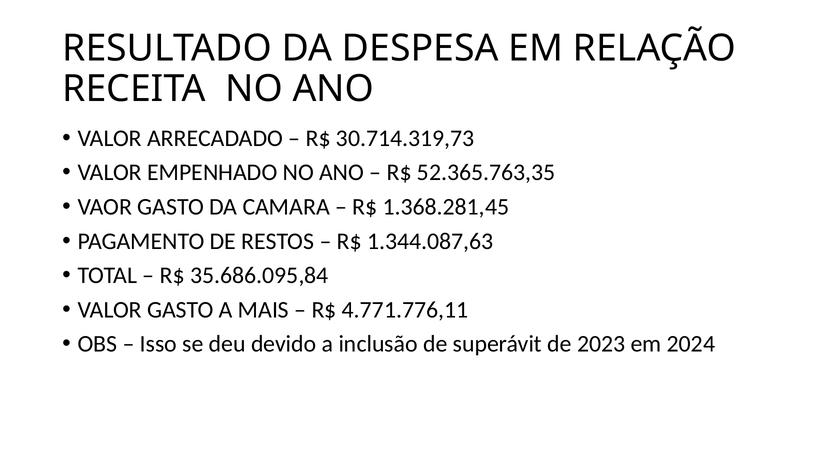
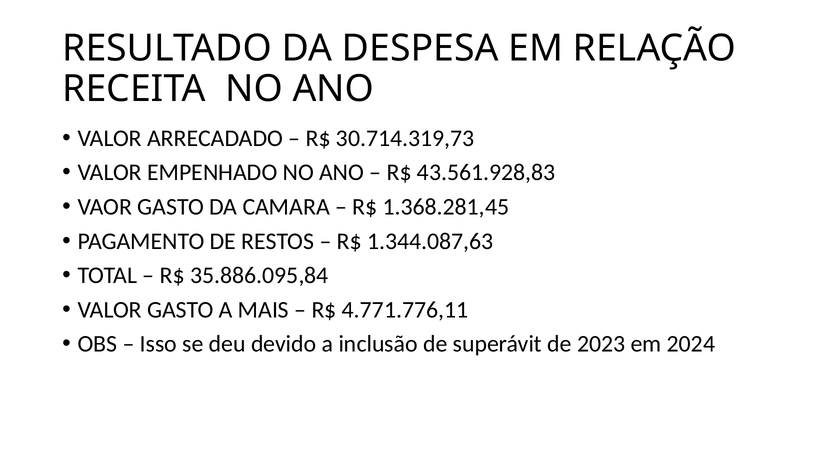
52.365.763,35: 52.365.763,35 -> 43.561.928,83
35.686.095,84: 35.686.095,84 -> 35.886.095,84
